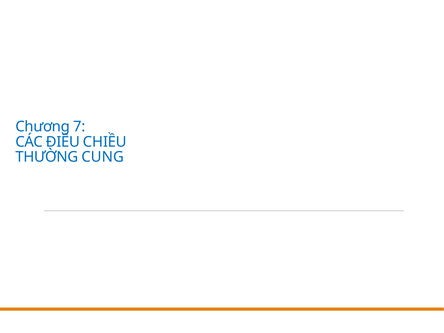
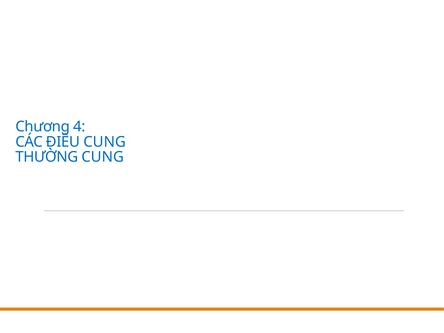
7: 7 -> 4
ĐIỀU CHIỀU: CHIỀU -> CUNG
